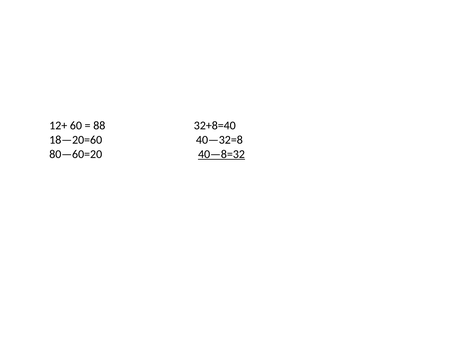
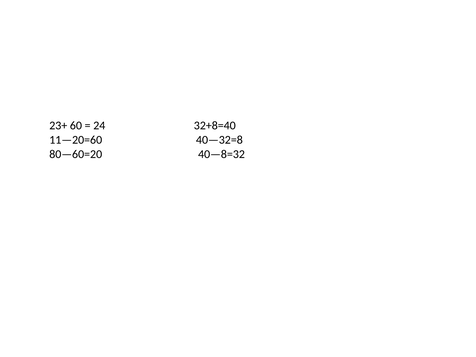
12+: 12+ -> 23+
88: 88 -> 24
18—20=60: 18—20=60 -> 11—20=60
40—8=32 underline: present -> none
